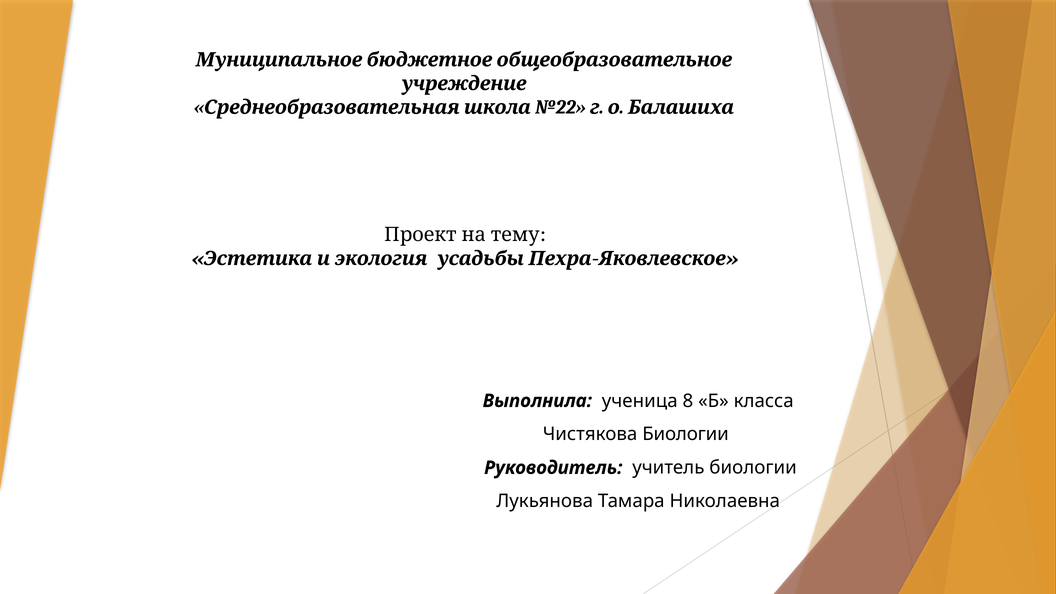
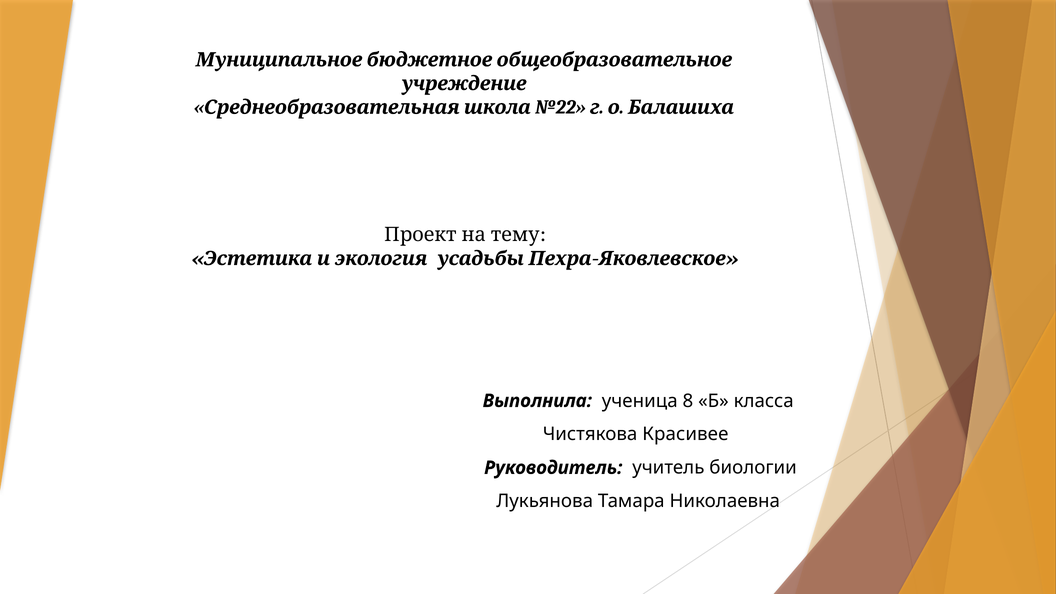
Чистякова Биологии: Биологии -> Красивее
